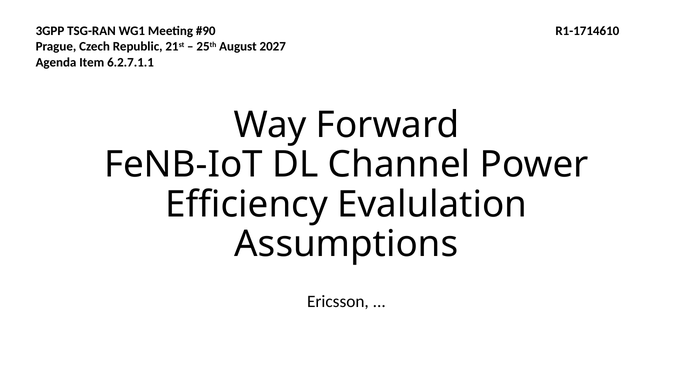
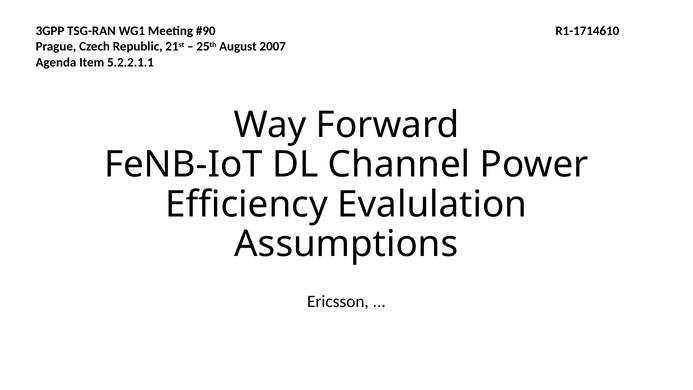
2027: 2027 -> 2007
6.2.7.1.1: 6.2.7.1.1 -> 5.2.2.1.1
